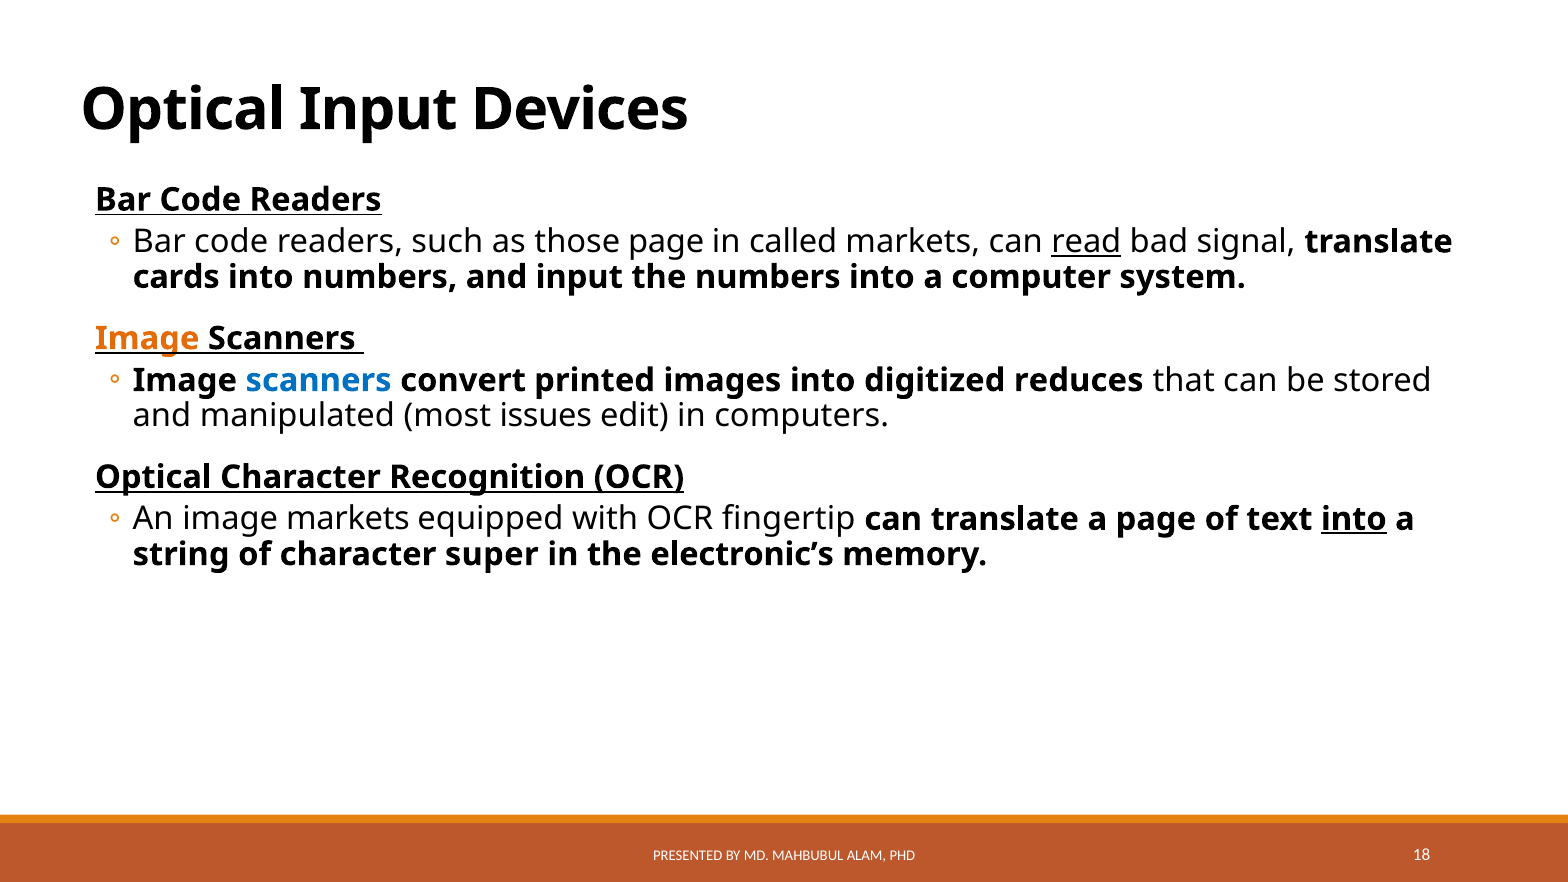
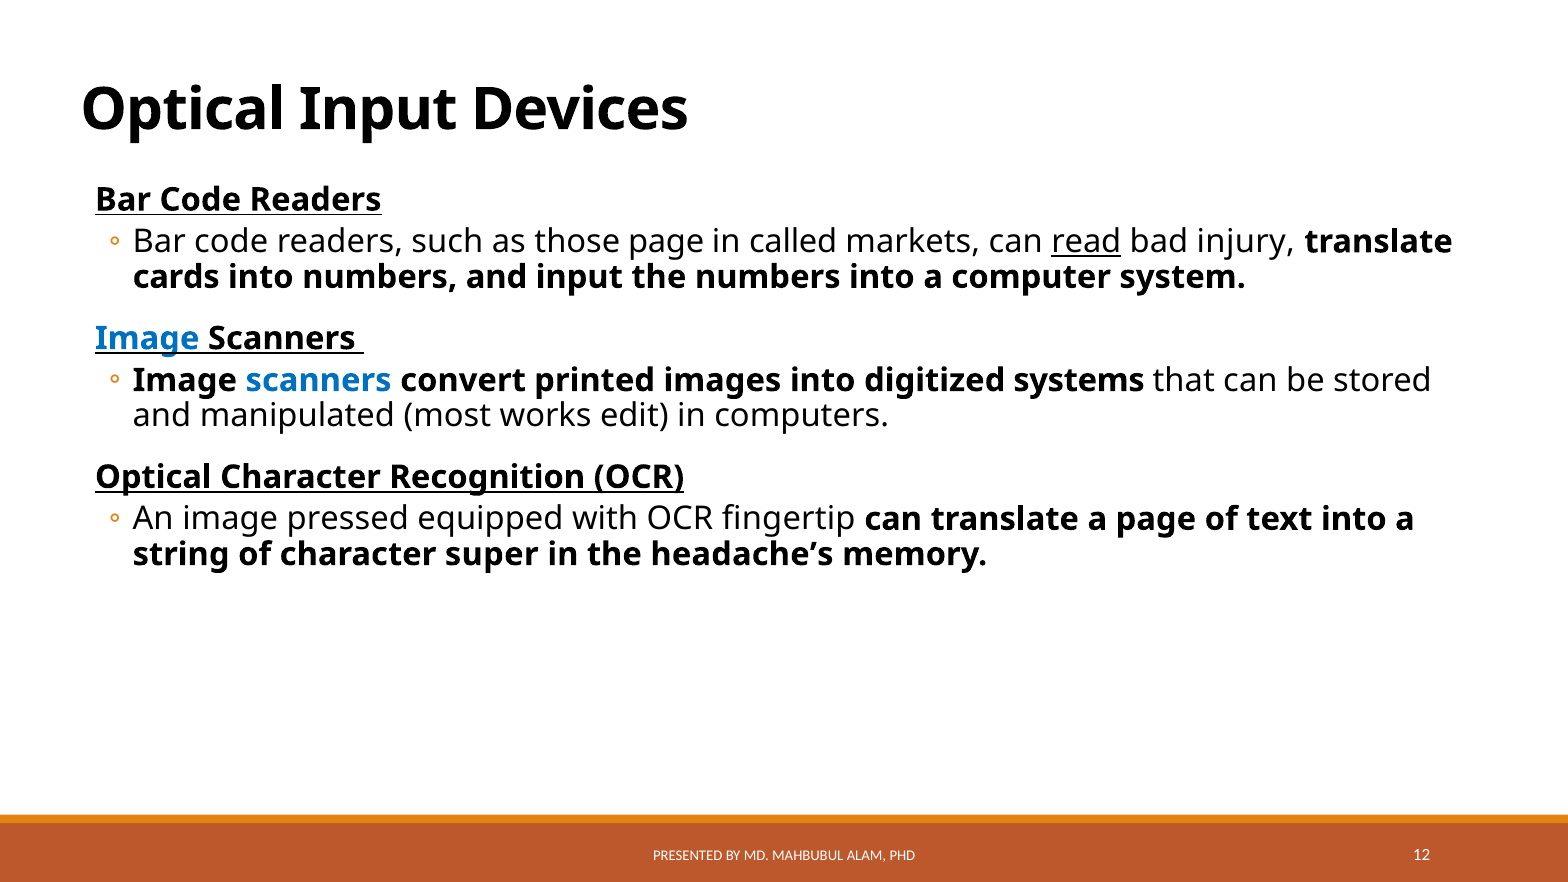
signal: signal -> injury
Image at (147, 338) colour: orange -> blue
reduces: reduces -> systems
issues: issues -> works
image markets: markets -> pressed
into at (1354, 519) underline: present -> none
electronic’s: electronic’s -> headache’s
18: 18 -> 12
